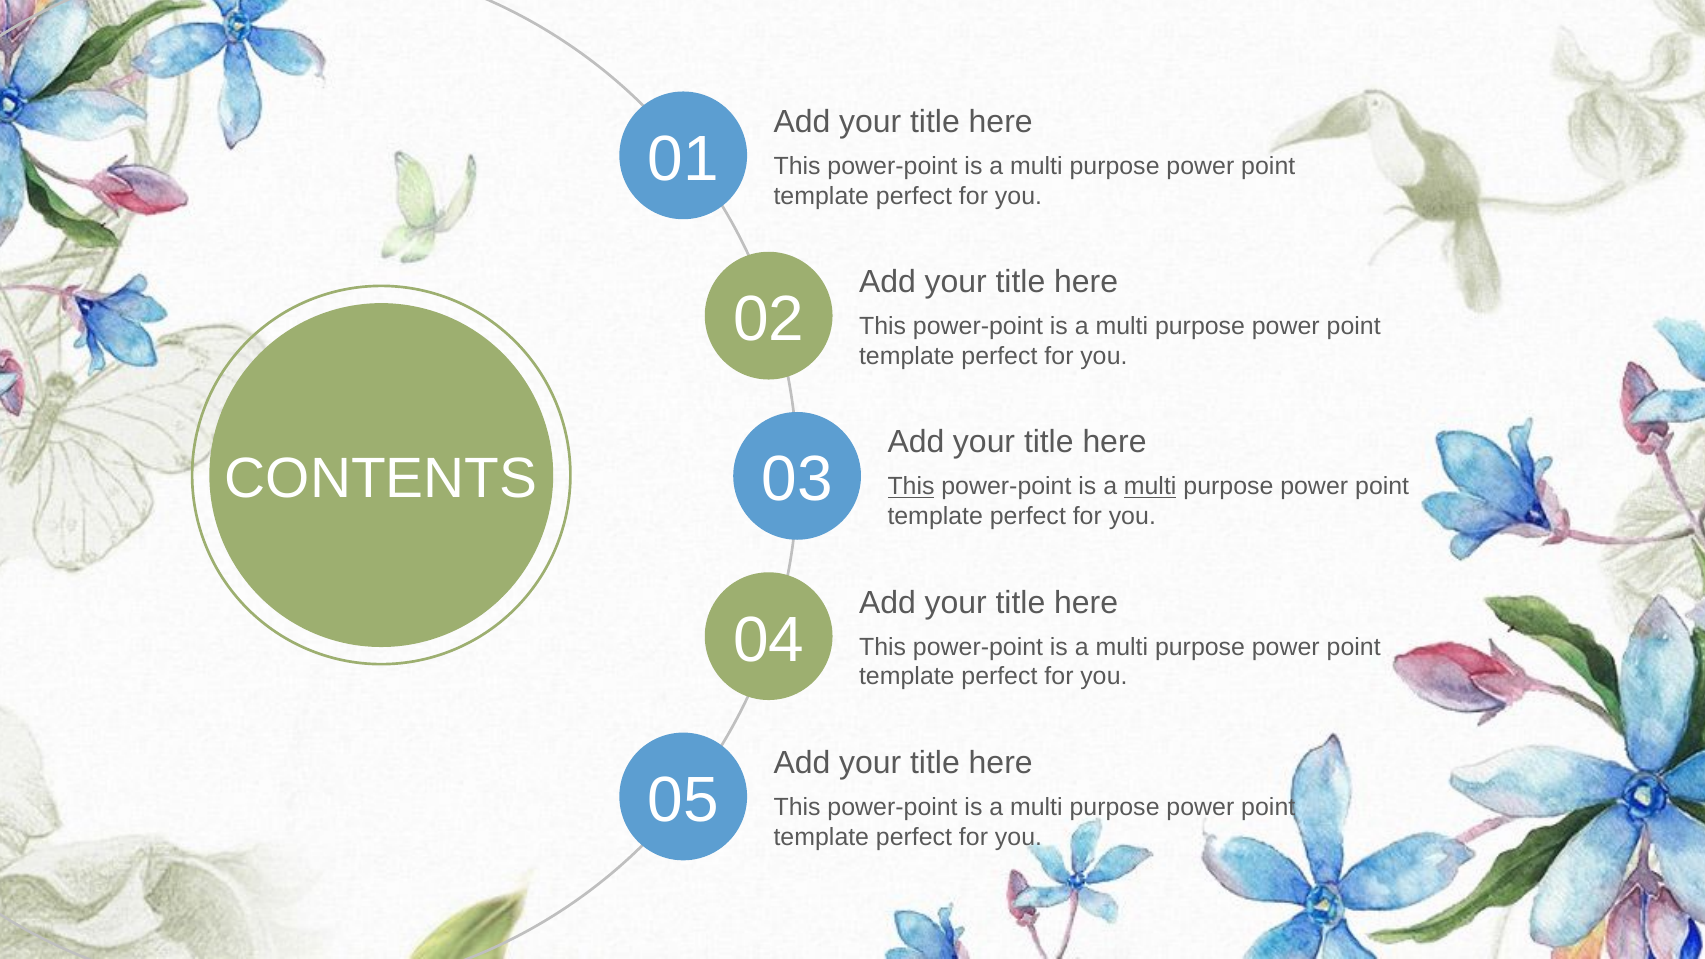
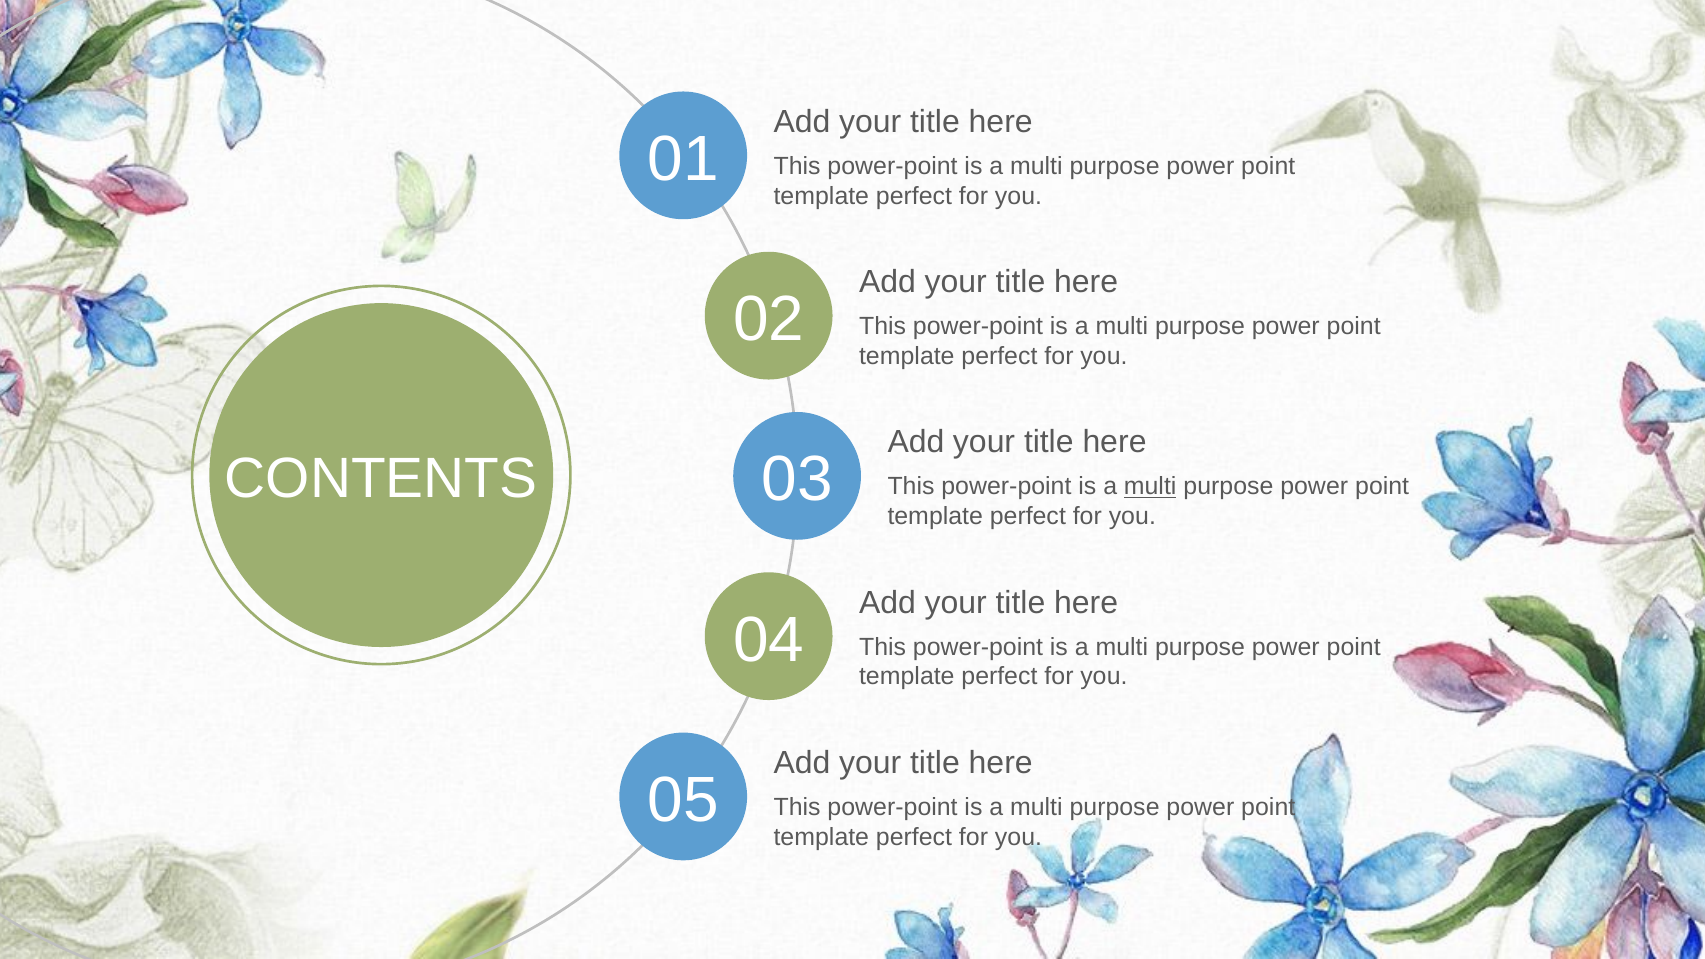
This at (911, 487) underline: present -> none
